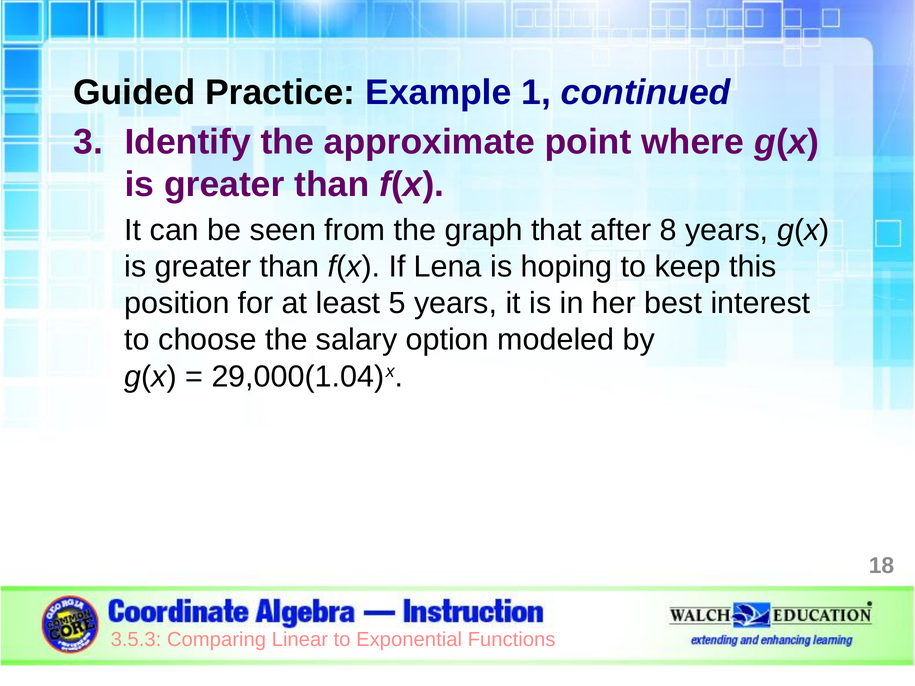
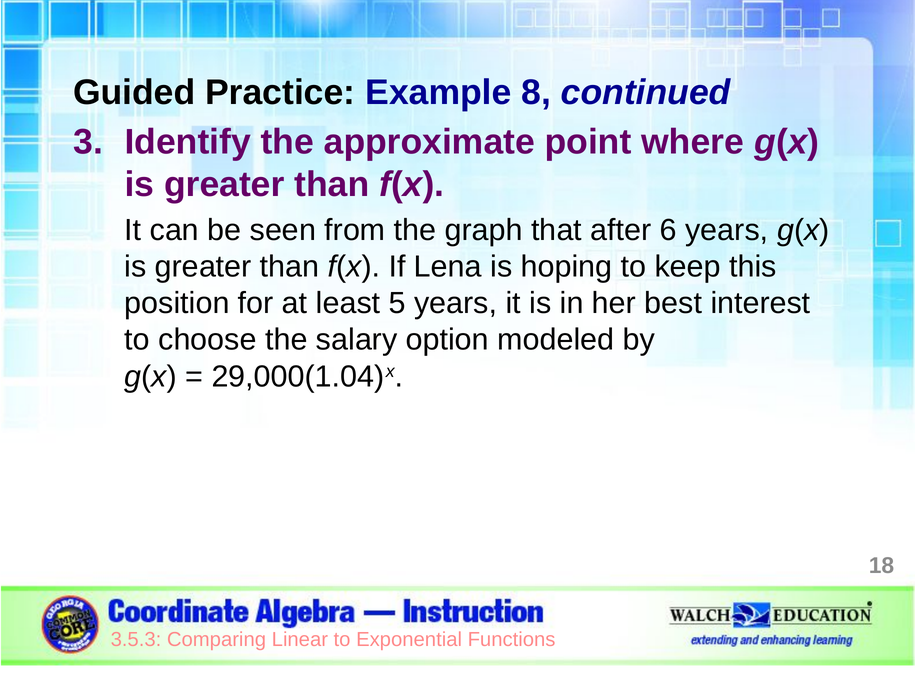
1: 1 -> 8
8: 8 -> 6
